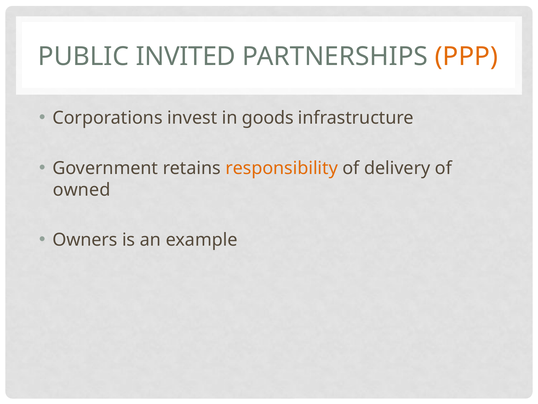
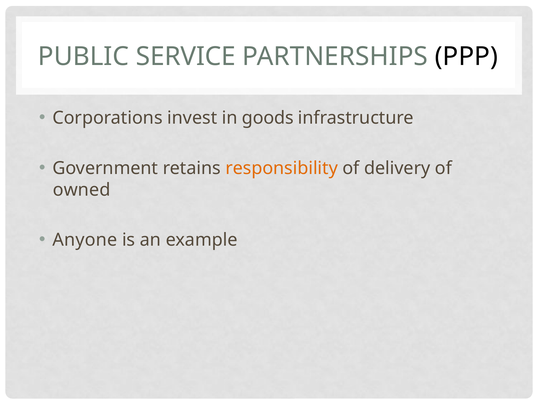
INVITED: INVITED -> SERVICE
PPP colour: orange -> black
Owners: Owners -> Anyone
